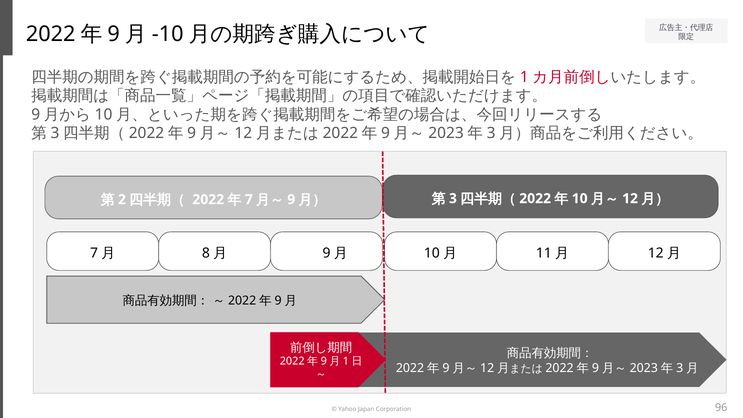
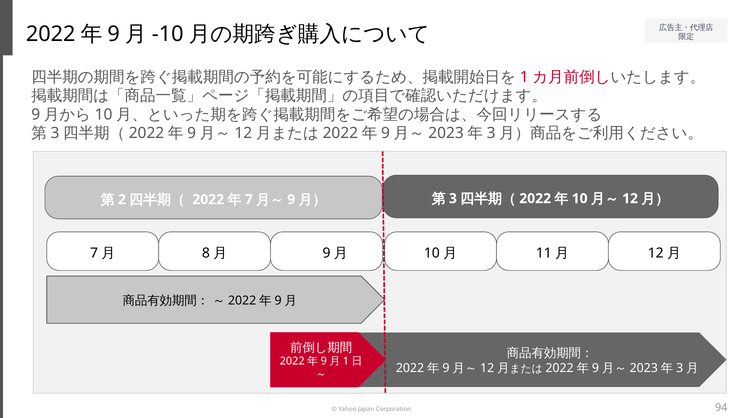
96: 96 -> 94
